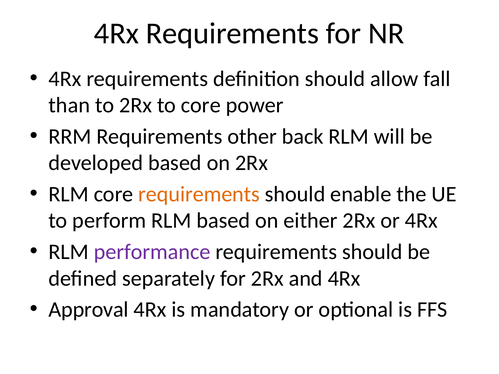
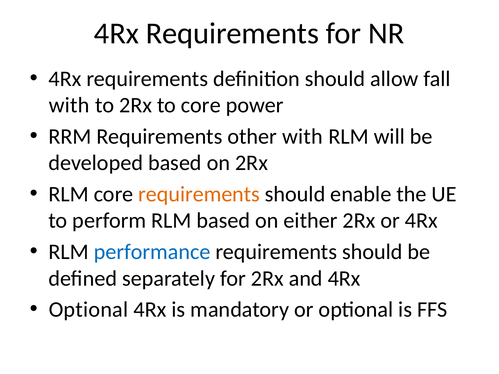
than at (69, 105): than -> with
other back: back -> with
performance colour: purple -> blue
Approval at (89, 310): Approval -> Optional
